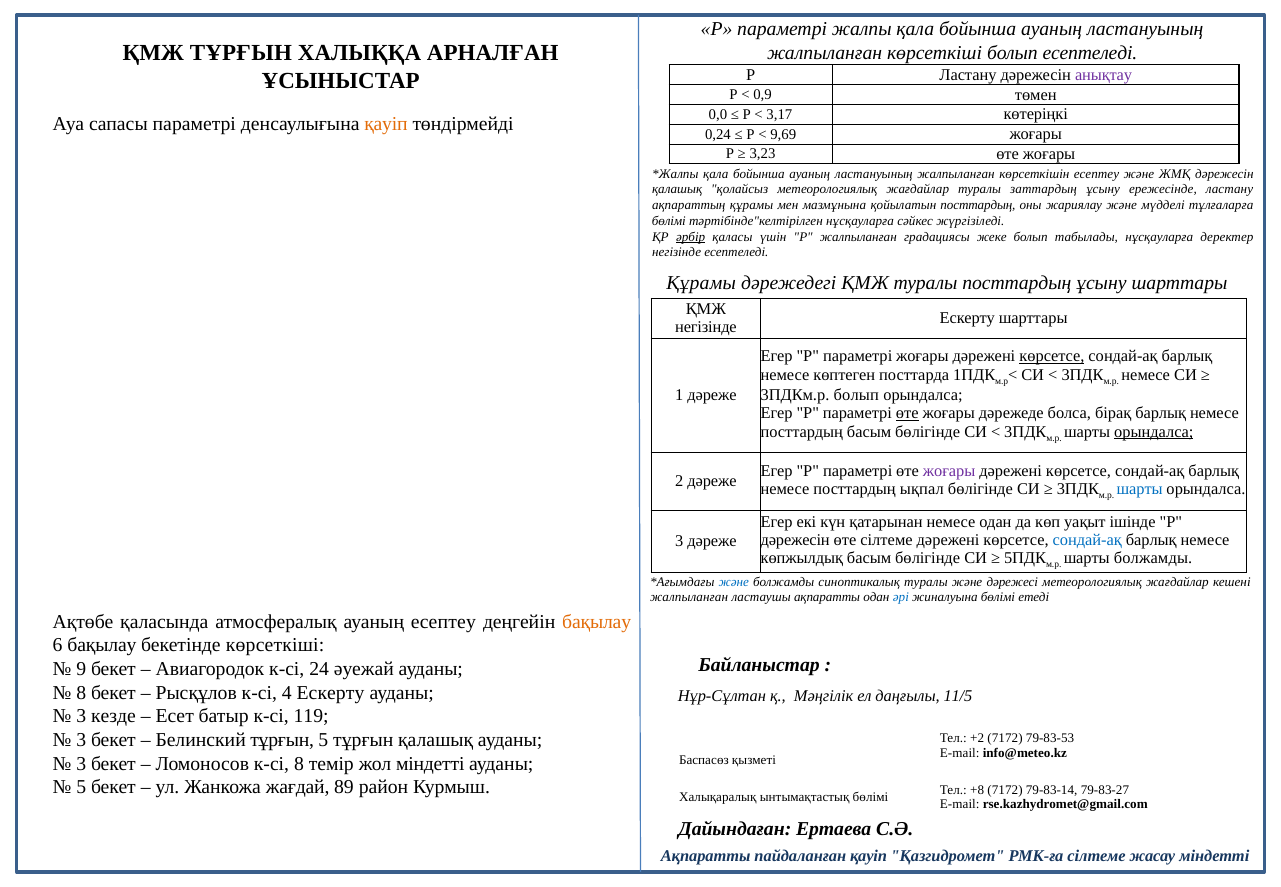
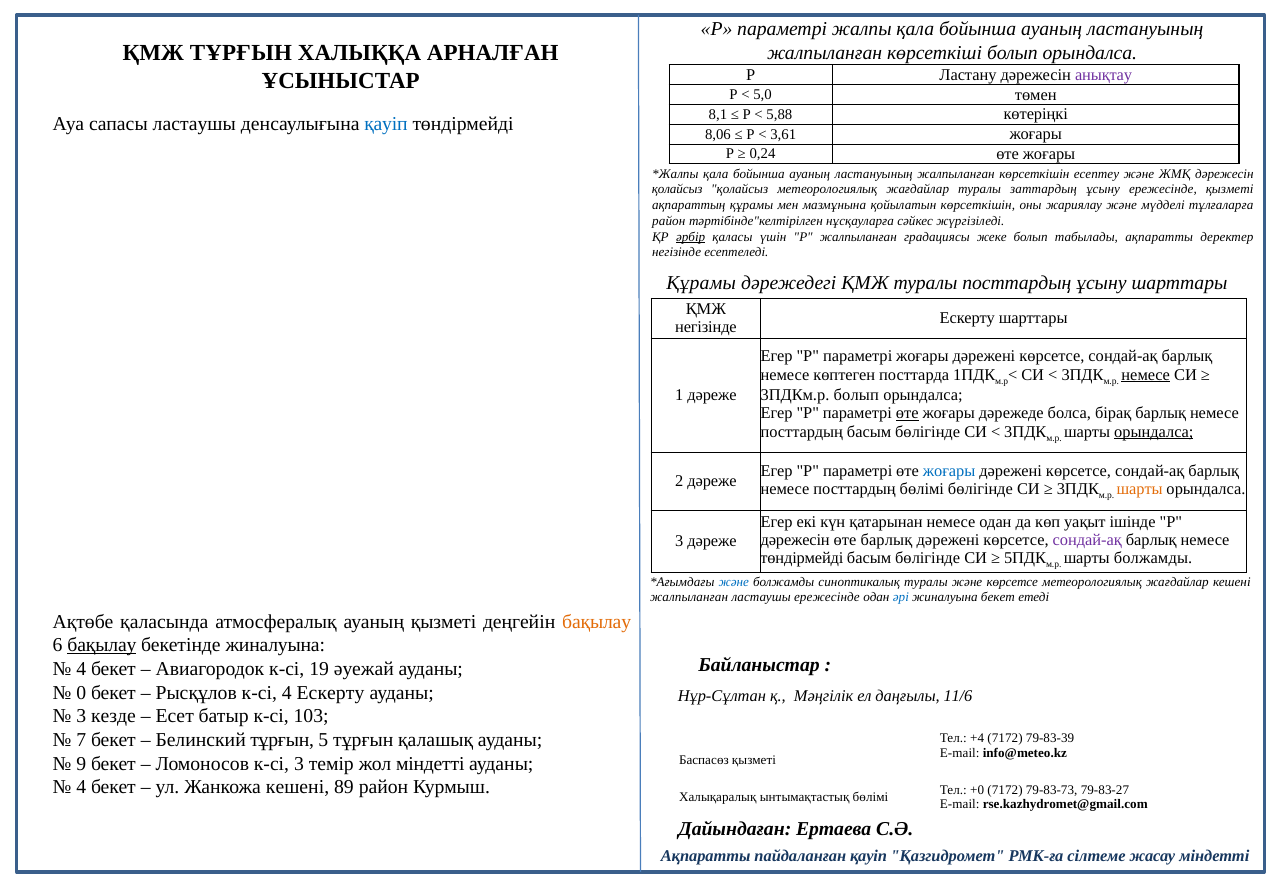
көрсеткіші болып есептеледі: есептеледі -> орындалса
0,9: 0,9 -> 5,0
0,0: 0,0 -> 8,1
3,17: 3,17 -> 5,88
сапасы параметрі: параметрі -> ластаушы
қауіп at (386, 124) colour: orange -> blue
0,24: 0,24 -> 8,06
9,69: 9,69 -> 3,61
3,23: 3,23 -> 0,24
қалашық at (677, 190): қалашық -> қолайсыз
ережесінде ластану: ластану -> қызметі
қойылатын посттардың: посттардың -> көрсеткішін
бөлімі at (669, 221): бөлімі -> район
табылады нұсқауларға: нұсқауларға -> ақпаратты
көрсетсе at (1052, 356) underline: present -> none
немесе at (1146, 375) underline: none -> present
жоғары at (949, 471) colour: purple -> blue
посттардың ықпал: ықпал -> бөлімі
шарты at (1140, 489) colour: blue -> orange
өте сілтеме: сілтеме -> барлық
сондай-ақ at (1087, 540) colour: blue -> purple
көпжылдық at (802, 558): көпжылдық -> төндірмейді
және дәрежесі: дәрежесі -> көрсетсе
ластаушы ақпаратты: ақпаратты -> ережесінде
жиналуына бөлімі: бөлімі -> бекет
ауаның есептеу: есептеу -> қызметі
бақылау at (102, 645) underline: none -> present
бекетінде көрсеткіші: көрсеткіші -> жиналуына
9 at (81, 669): 9 -> 4
24: 24 -> 19
8 at (81, 692): 8 -> 0
11/5: 11/5 -> 11/6
119: 119 -> 103
3 at (81, 740): 3 -> 7
+2: +2 -> +4
79-83-53: 79-83-53 -> 79-83-39
3 at (81, 763): 3 -> 9
к-сі 8: 8 -> 3
5 at (81, 787): 5 -> 4
Жанкожа жағдай: жағдай -> кешені
+8: +8 -> +0
79-83-14: 79-83-14 -> 79-83-73
